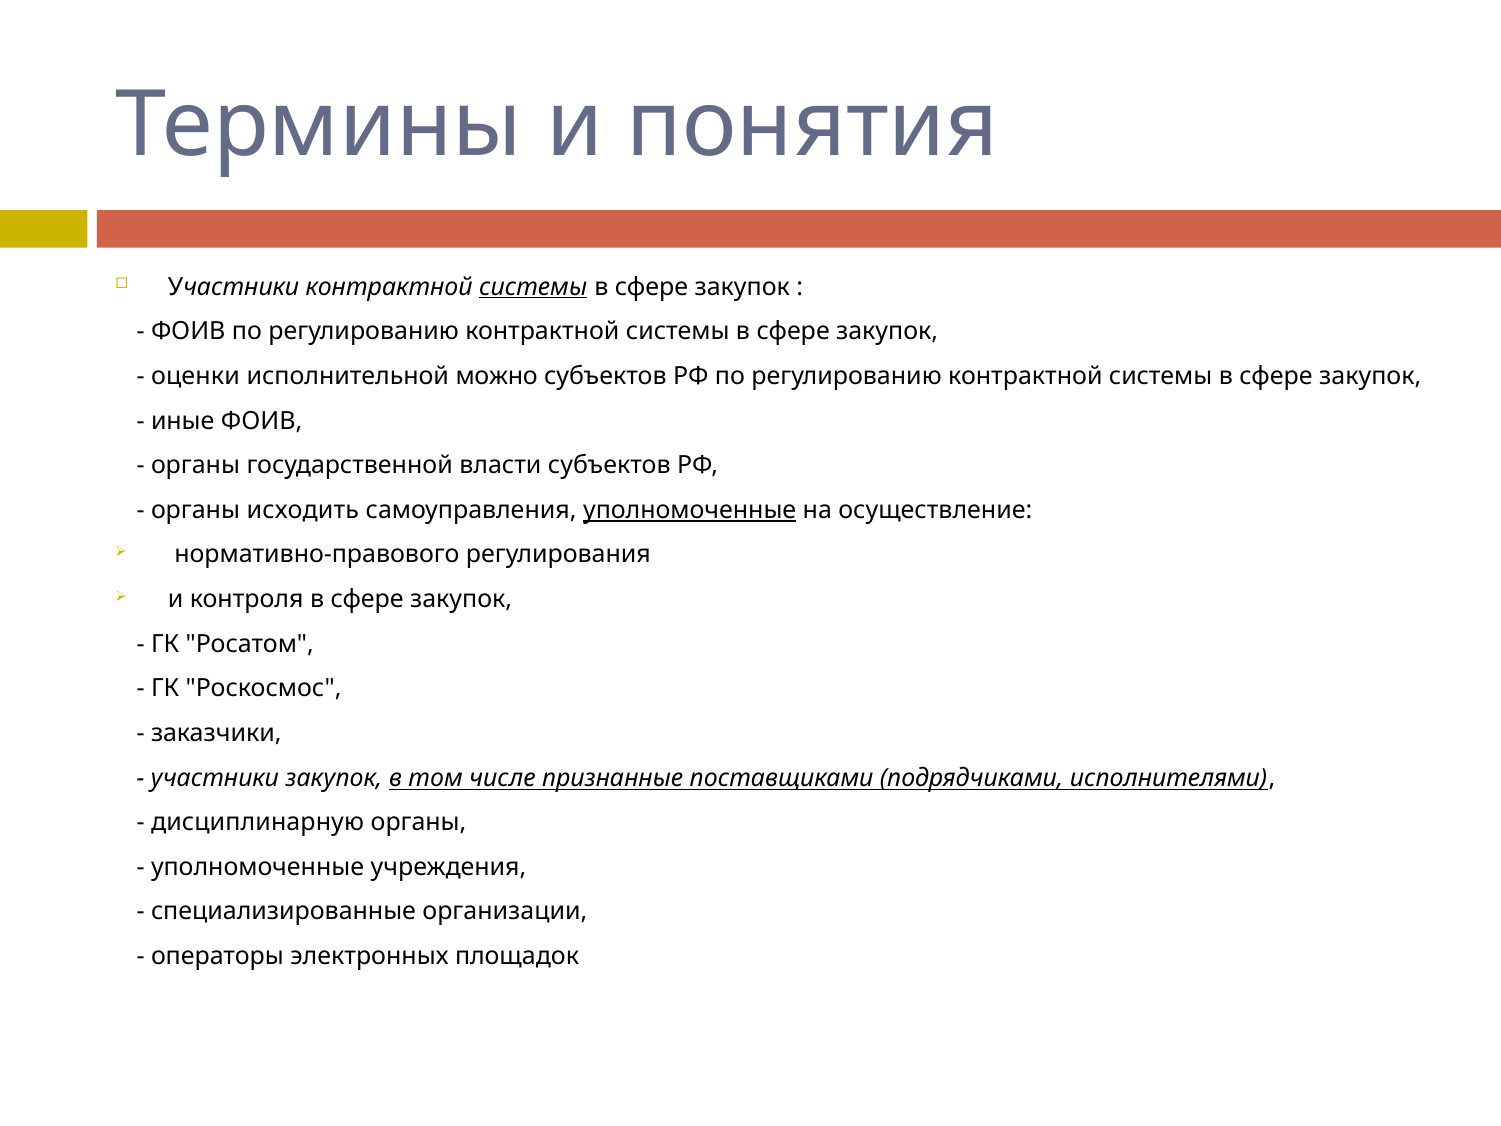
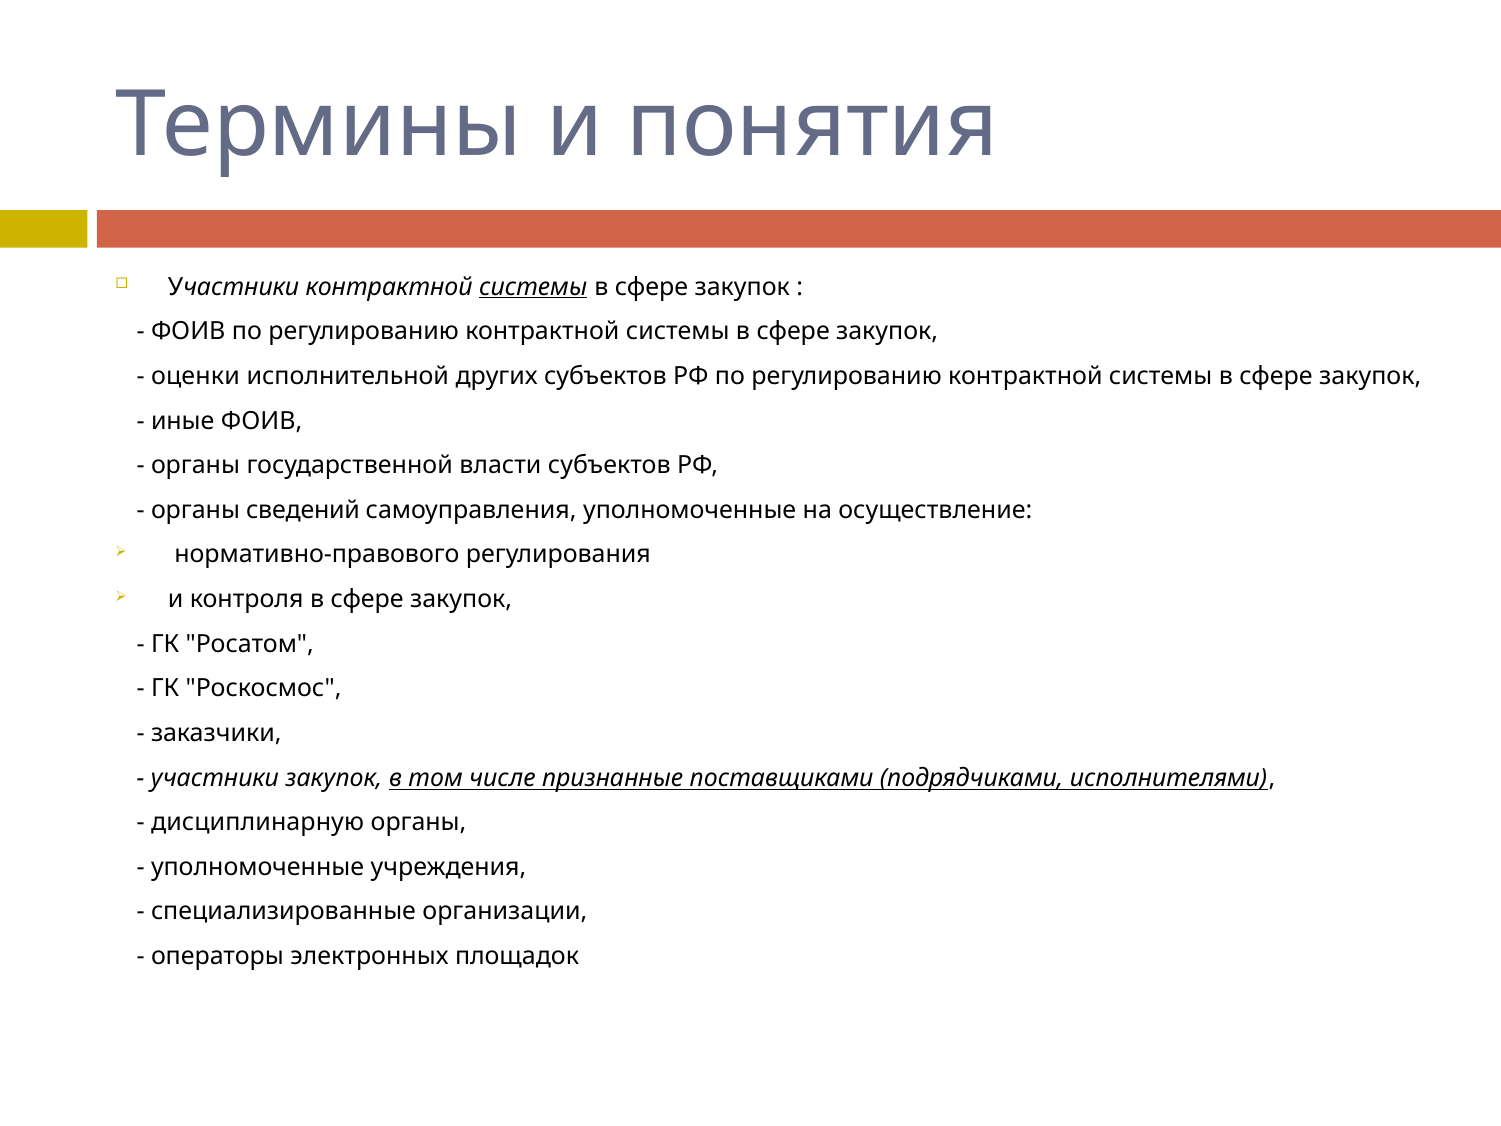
можно: можно -> других
исходить: исходить -> сведений
уполномоченные at (690, 510) underline: present -> none
